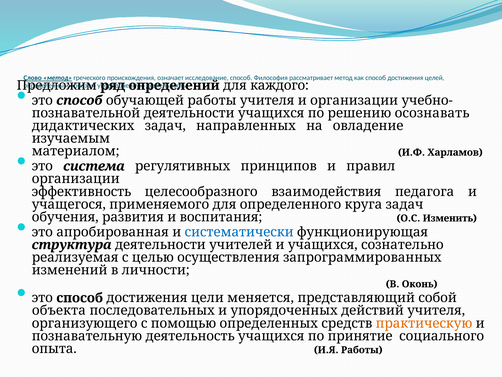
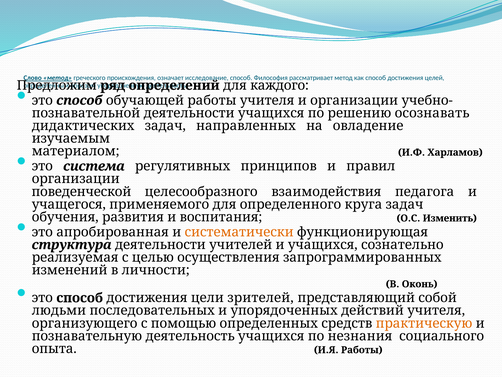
эффективность: эффективность -> поведенческой
систематически colour: blue -> orange
меняется: меняется -> зрителей
объекта: объекта -> людьми
принятие: принятие -> незнания
